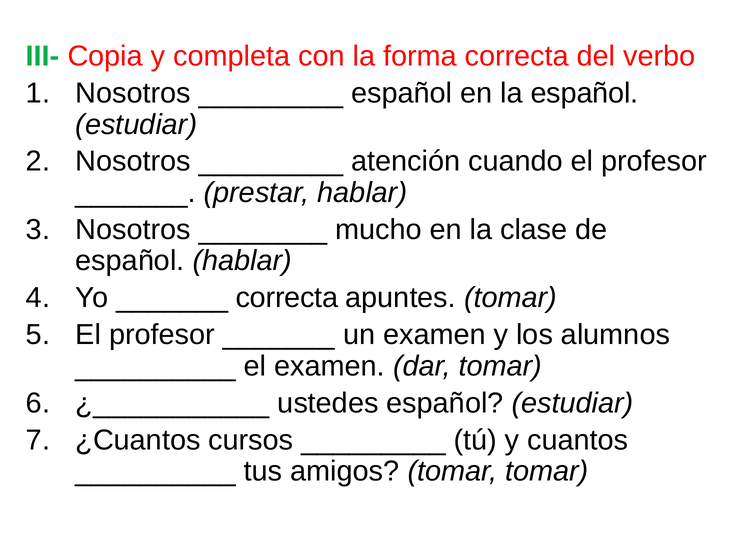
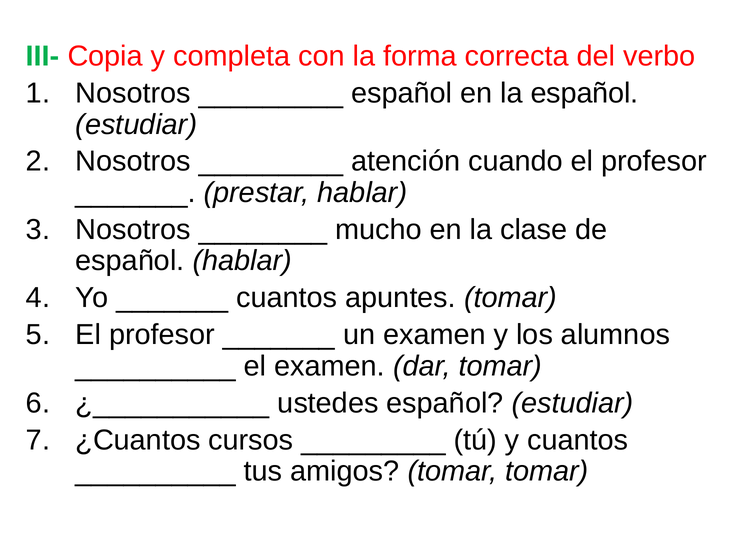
correcta at (287, 298): correcta -> cuantos
